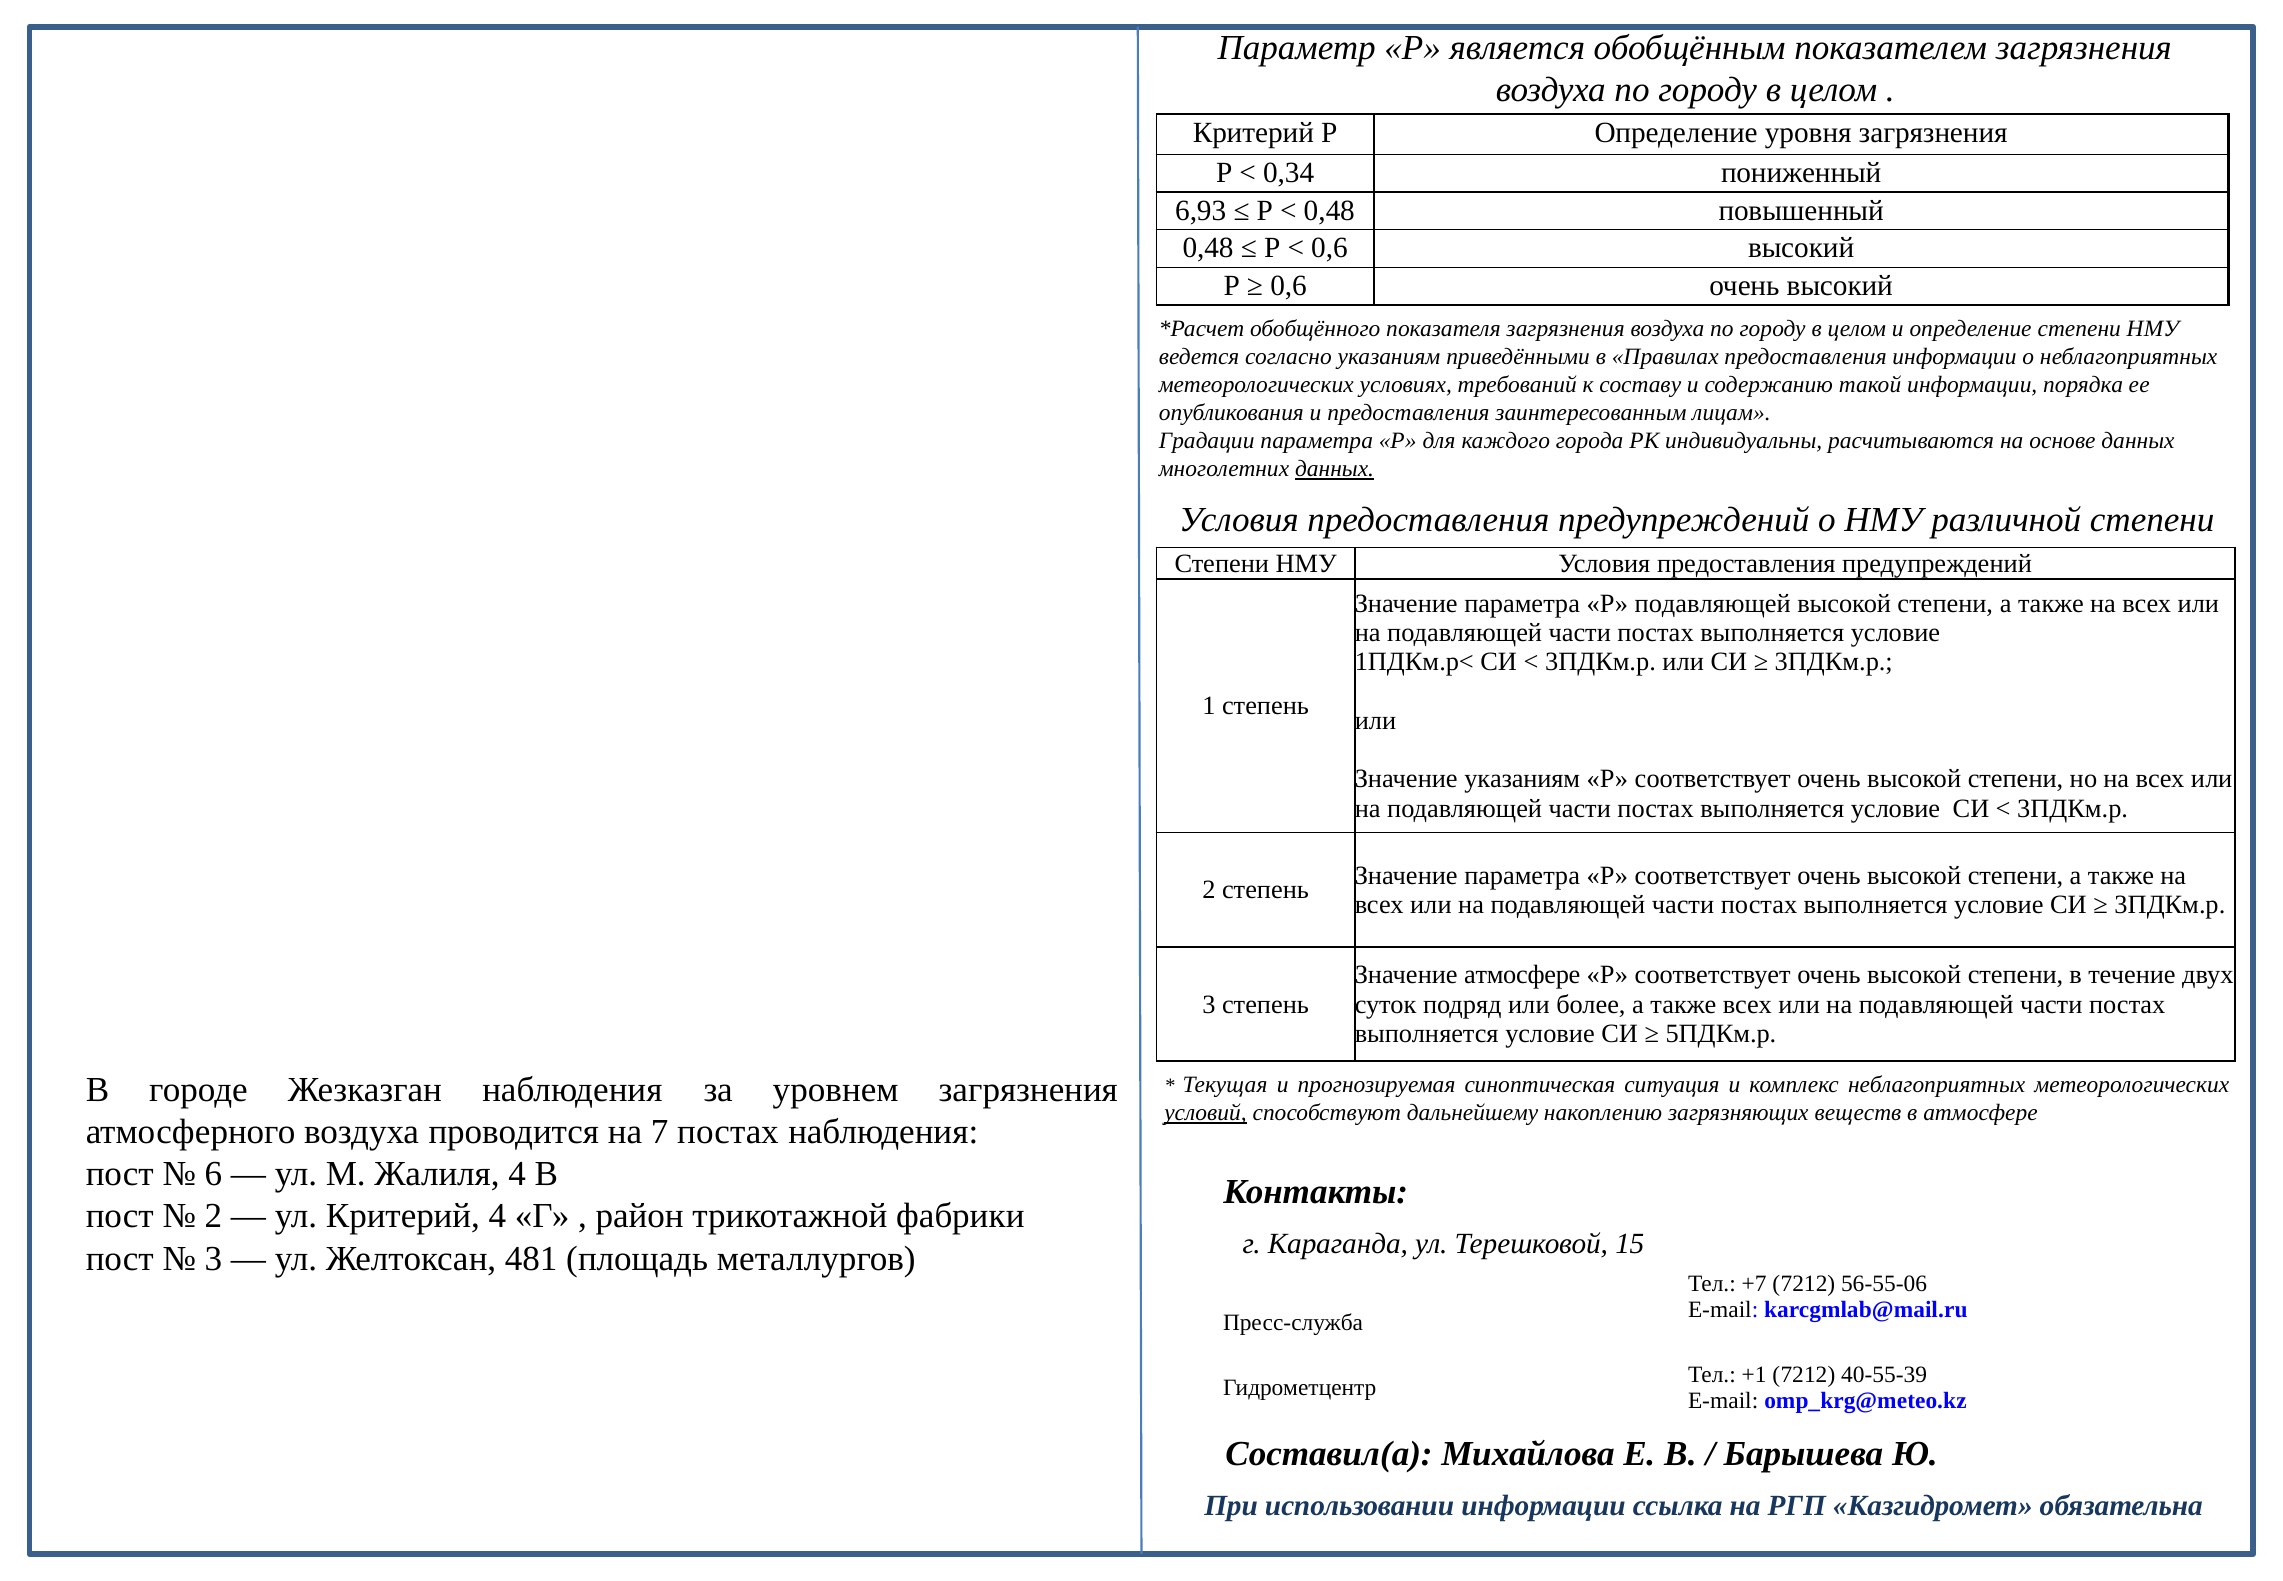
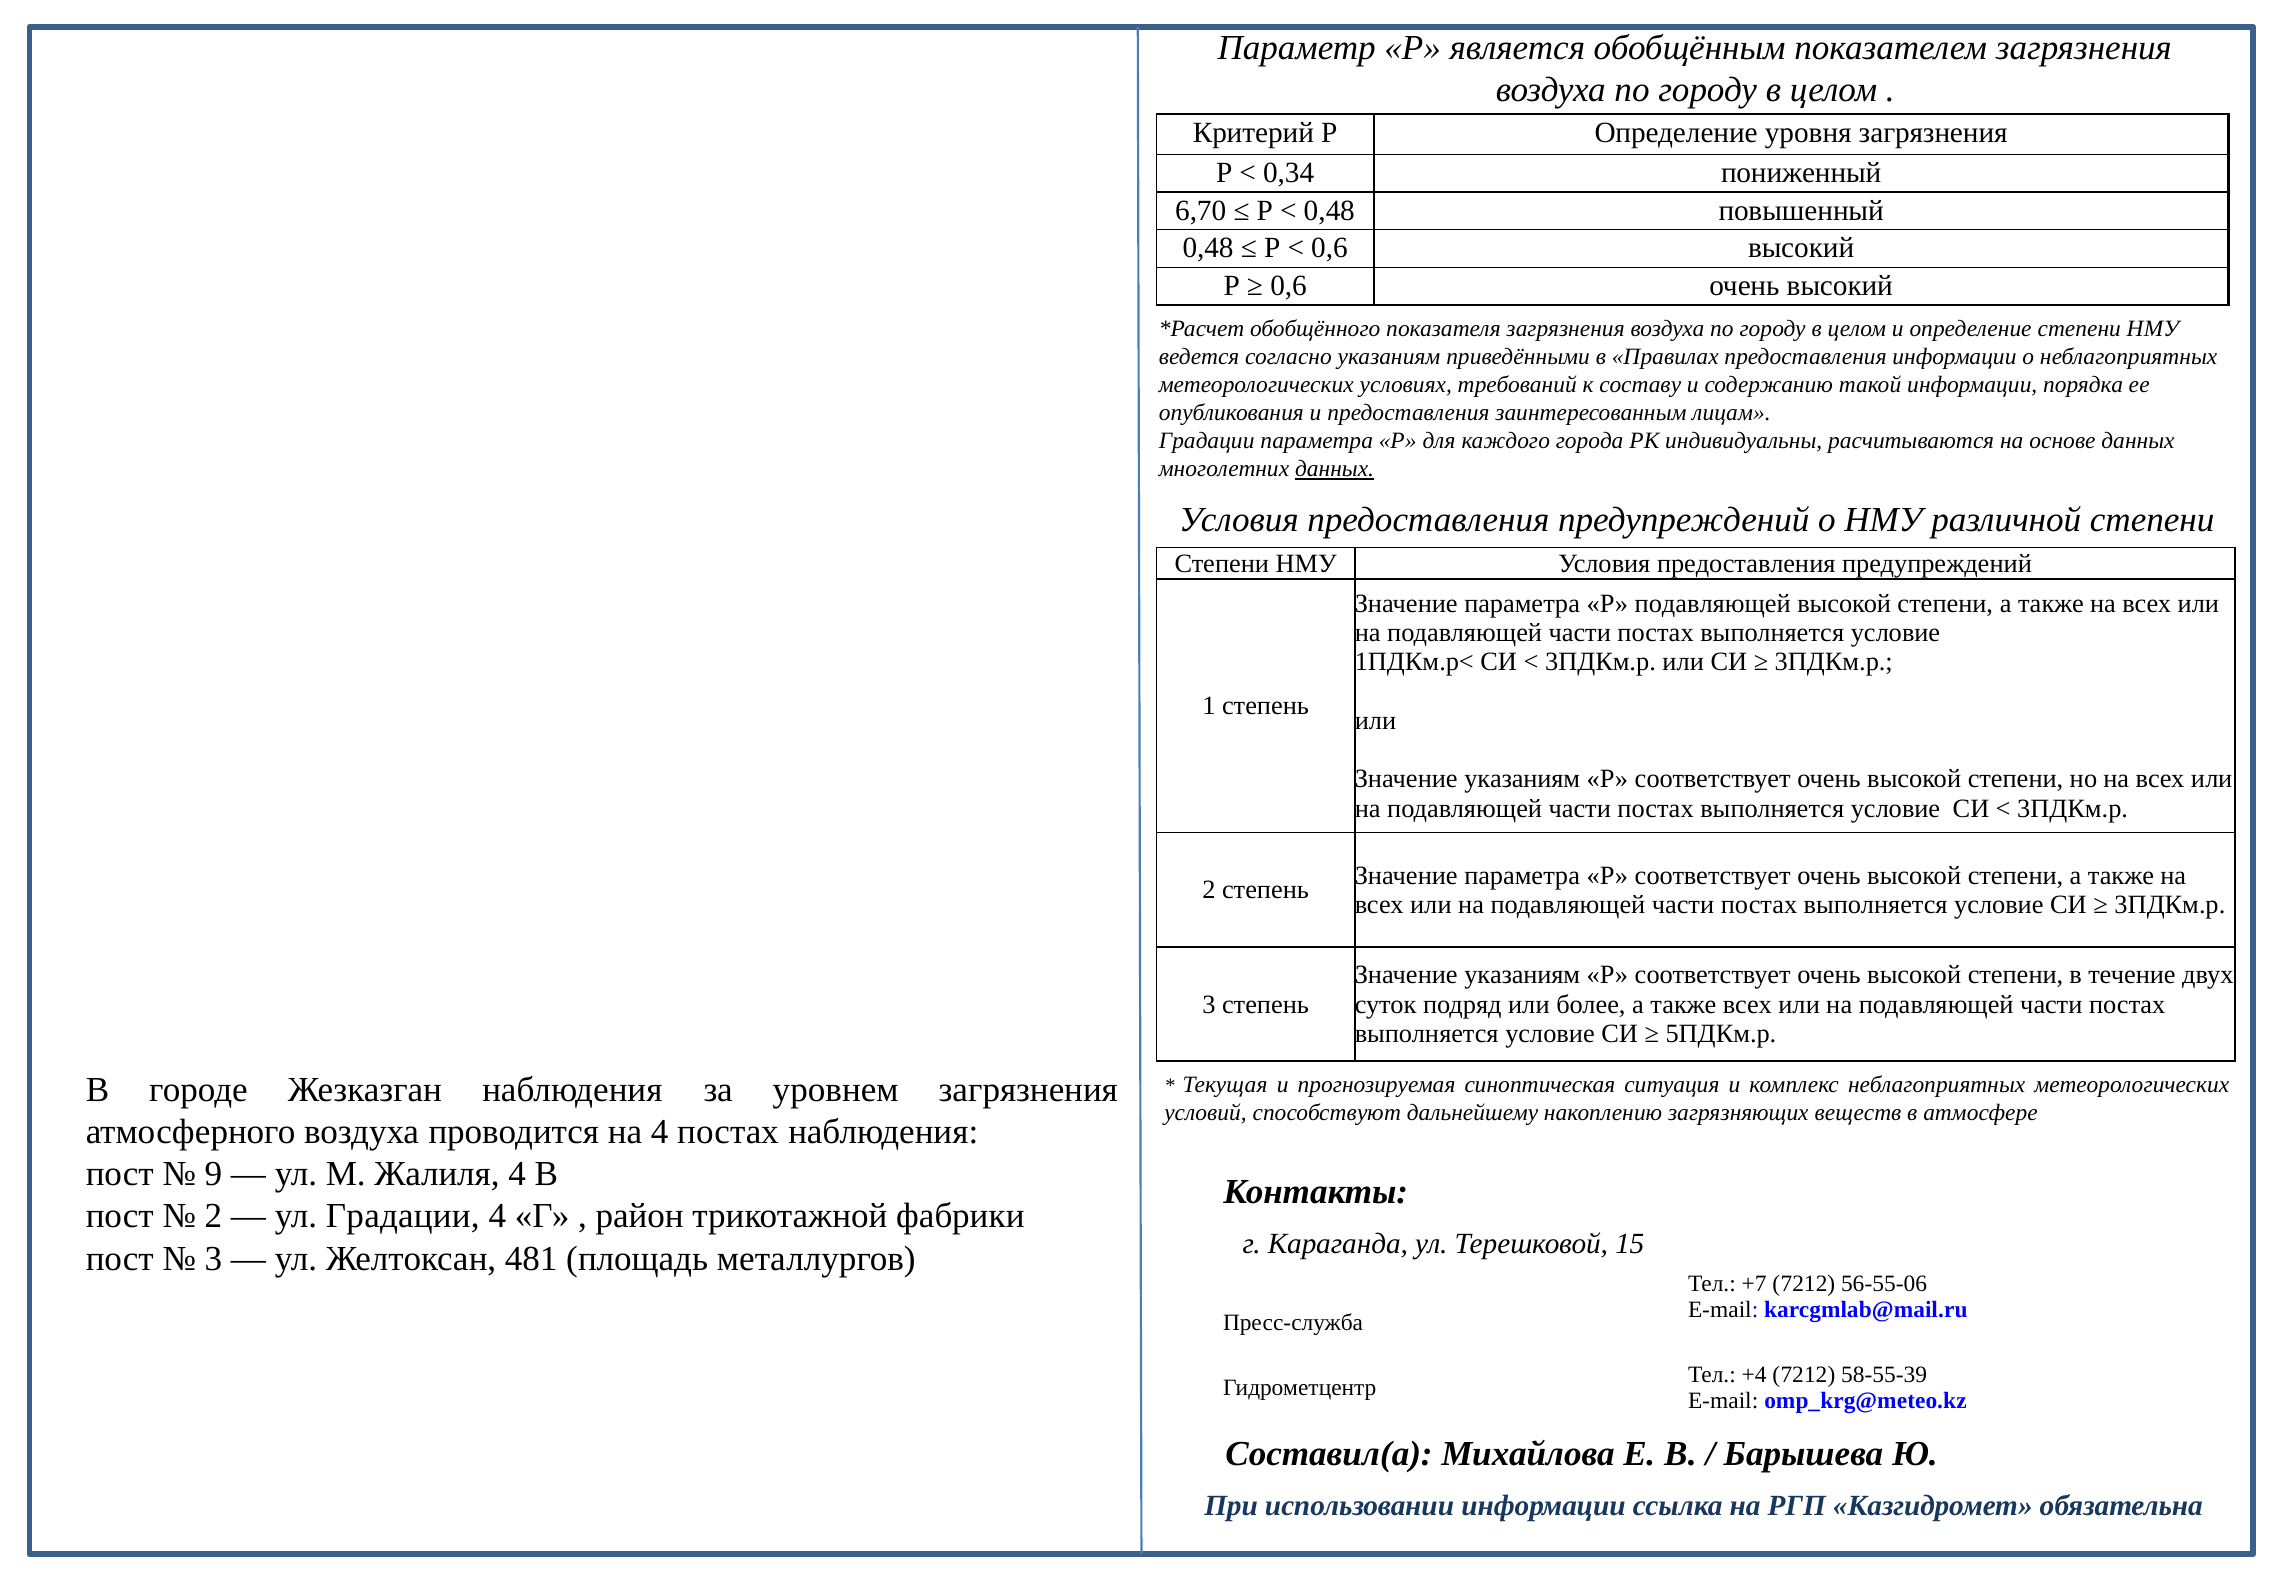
6,93: 6,93 -> 6,70
атмосфере at (1522, 975): атмосфере -> указаниям
условий underline: present -> none
на 7: 7 -> 4
6: 6 -> 9
ул Критерий: Критерий -> Градации
+1: +1 -> +4
40-55-39: 40-55-39 -> 58-55-39
